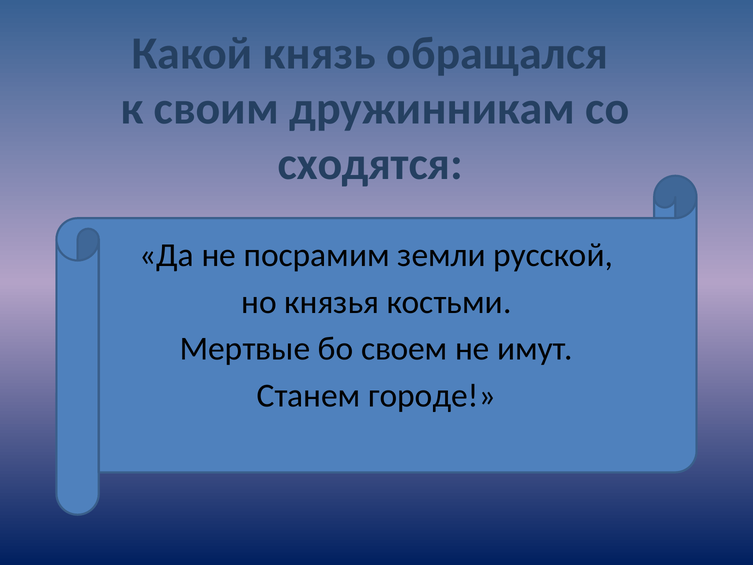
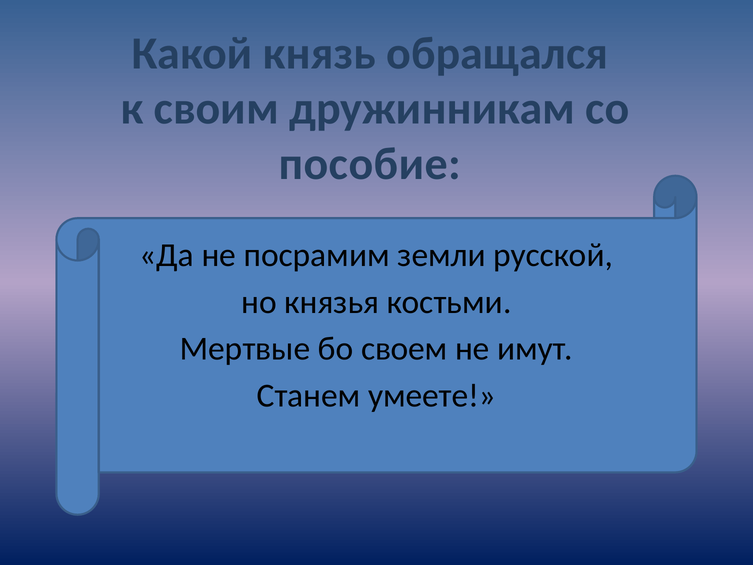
сходятся: сходятся -> пособие
городе: городе -> умеете
